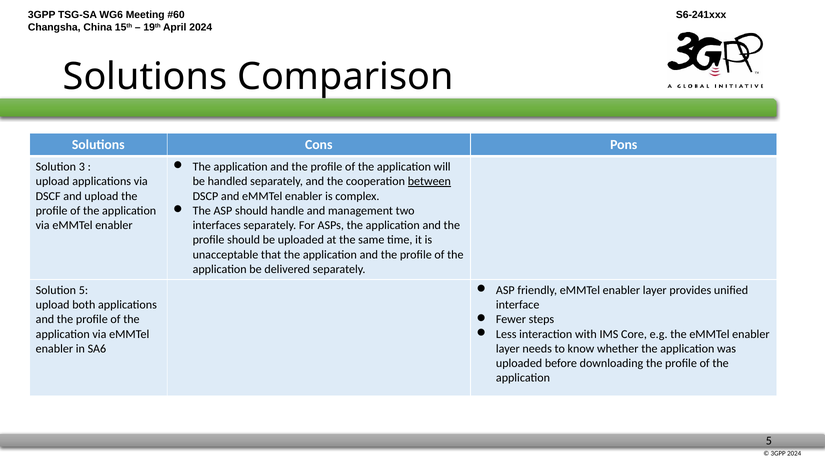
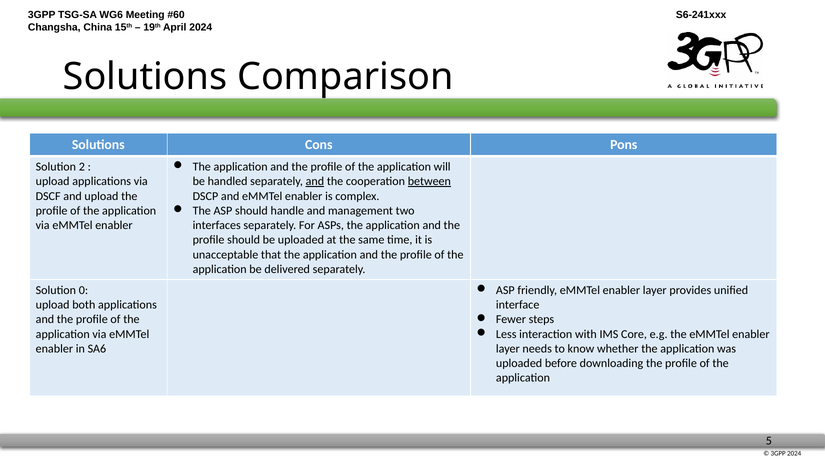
3: 3 -> 2
and at (315, 181) underline: none -> present
Solution 5: 5 -> 0
